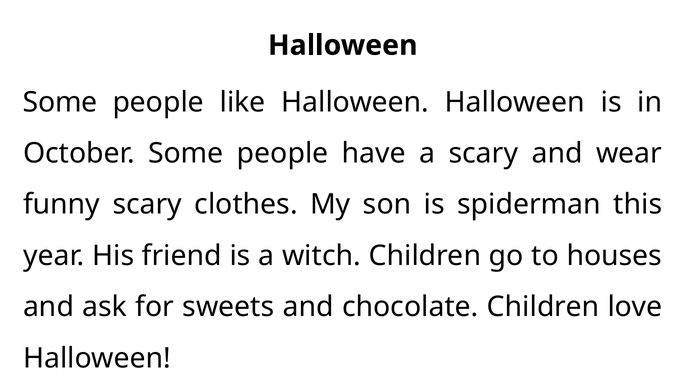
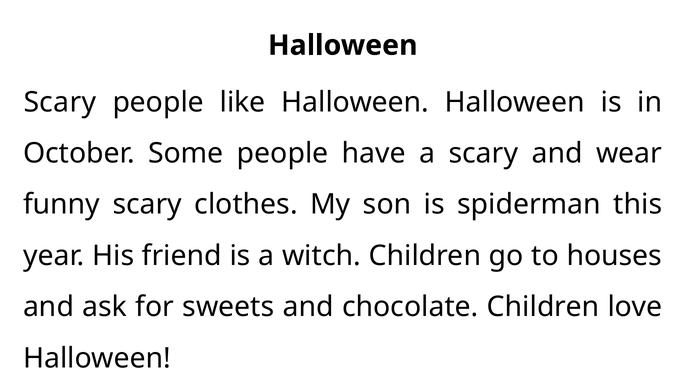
Some at (60, 102): Some -> Scary
